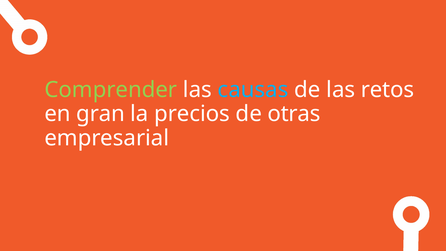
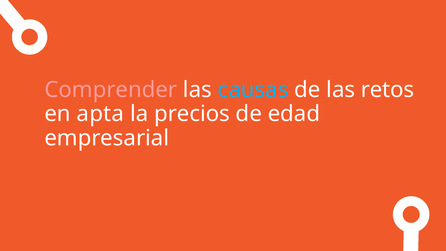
Comprender colour: light green -> pink
gran: gran -> apta
otras: otras -> edad
